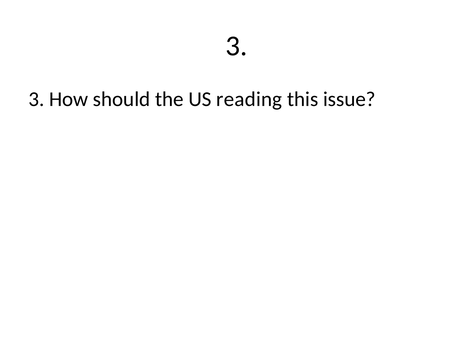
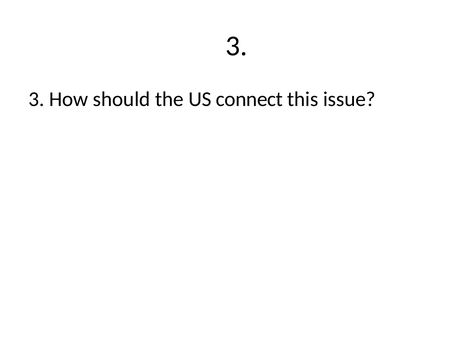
reading: reading -> connect
